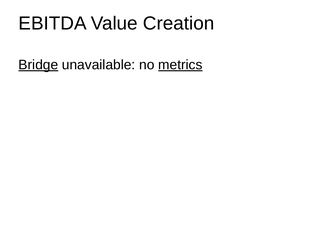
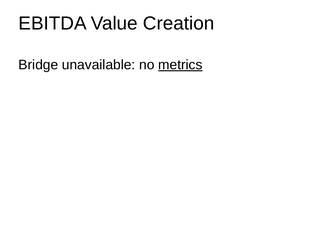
Bridge underline: present -> none
